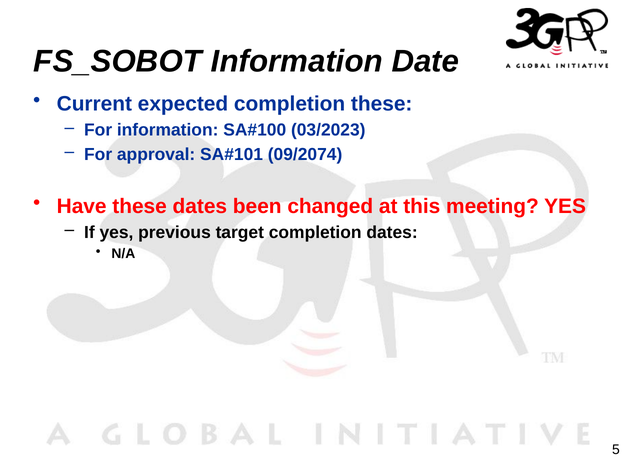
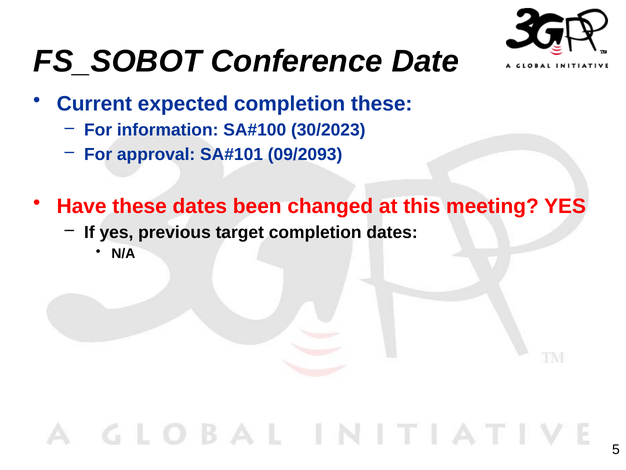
FS_SOBOT Information: Information -> Conference
03/2023: 03/2023 -> 30/2023
09/2074: 09/2074 -> 09/2093
